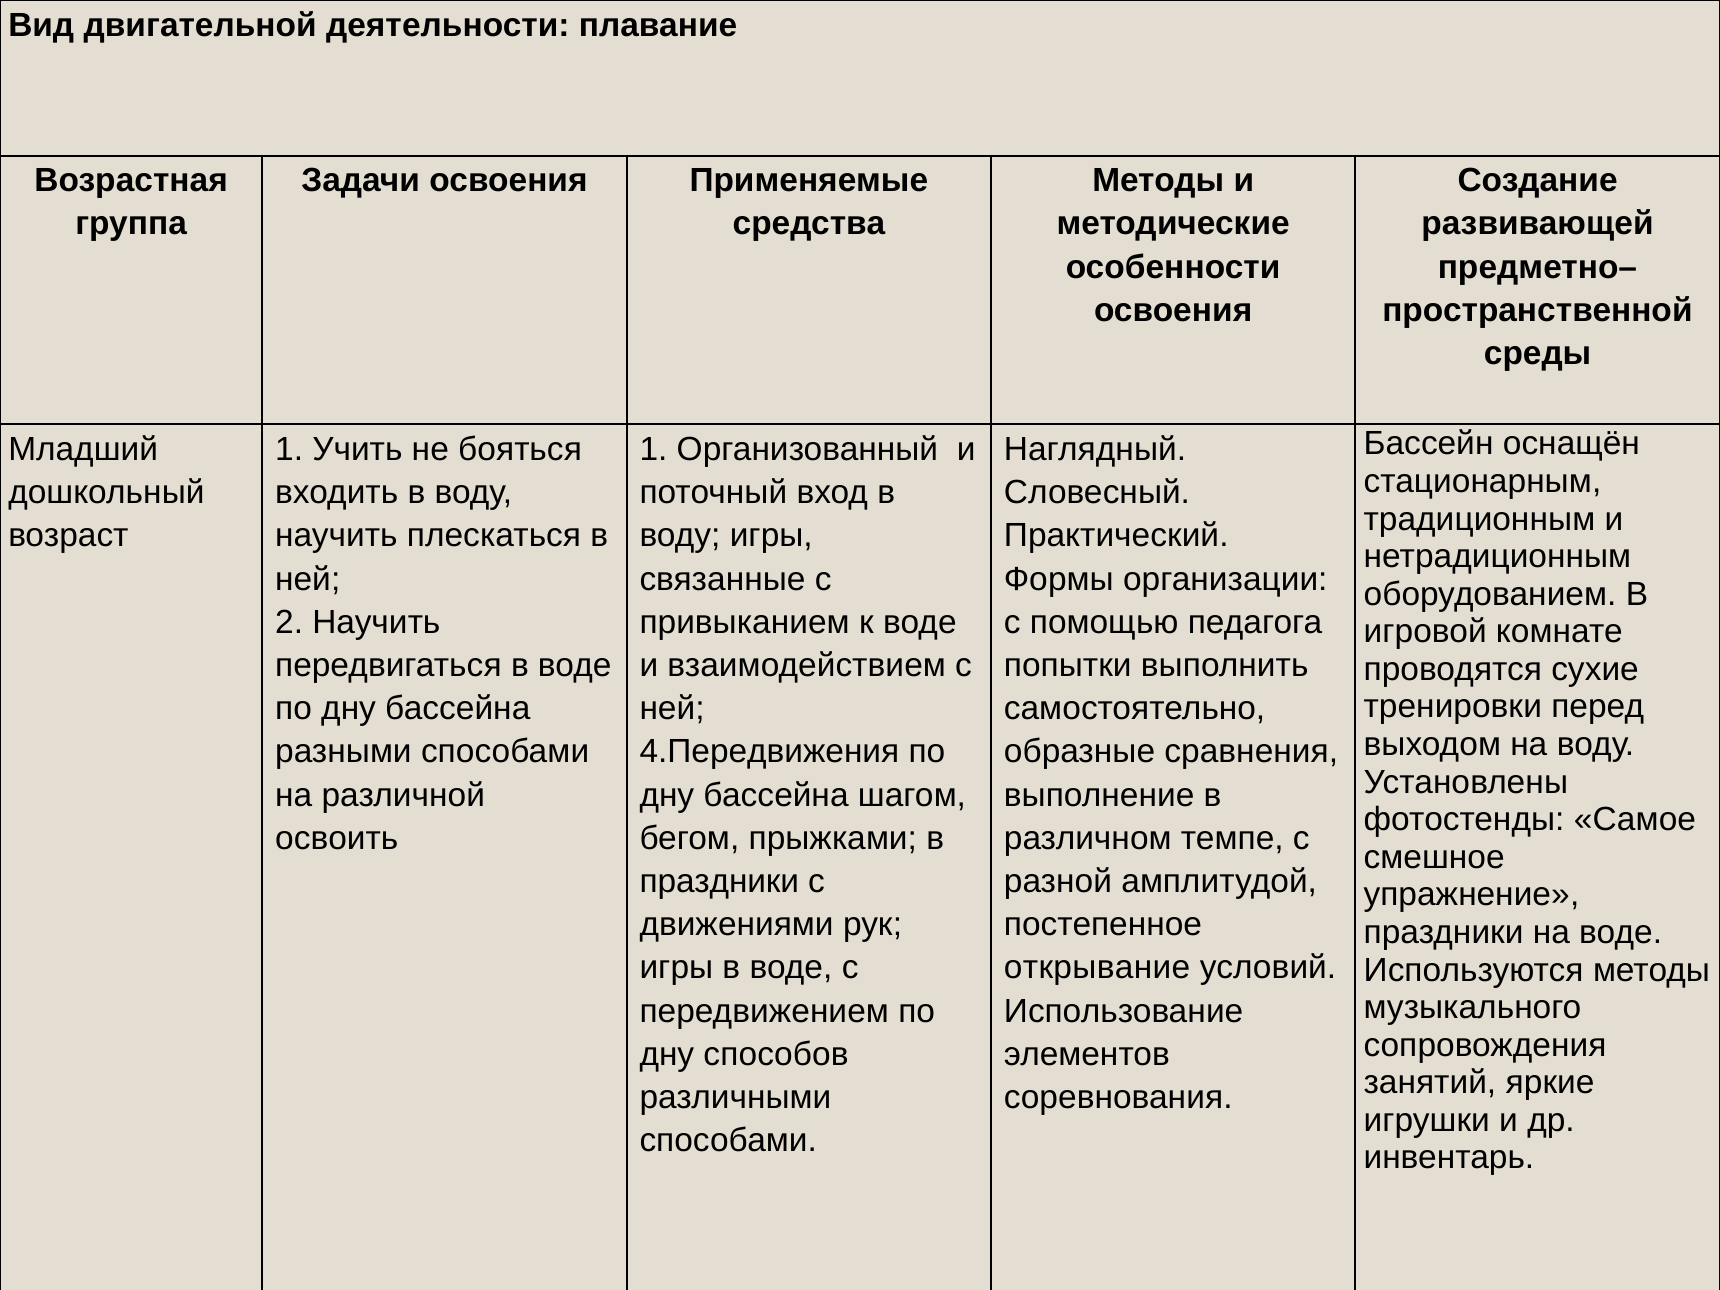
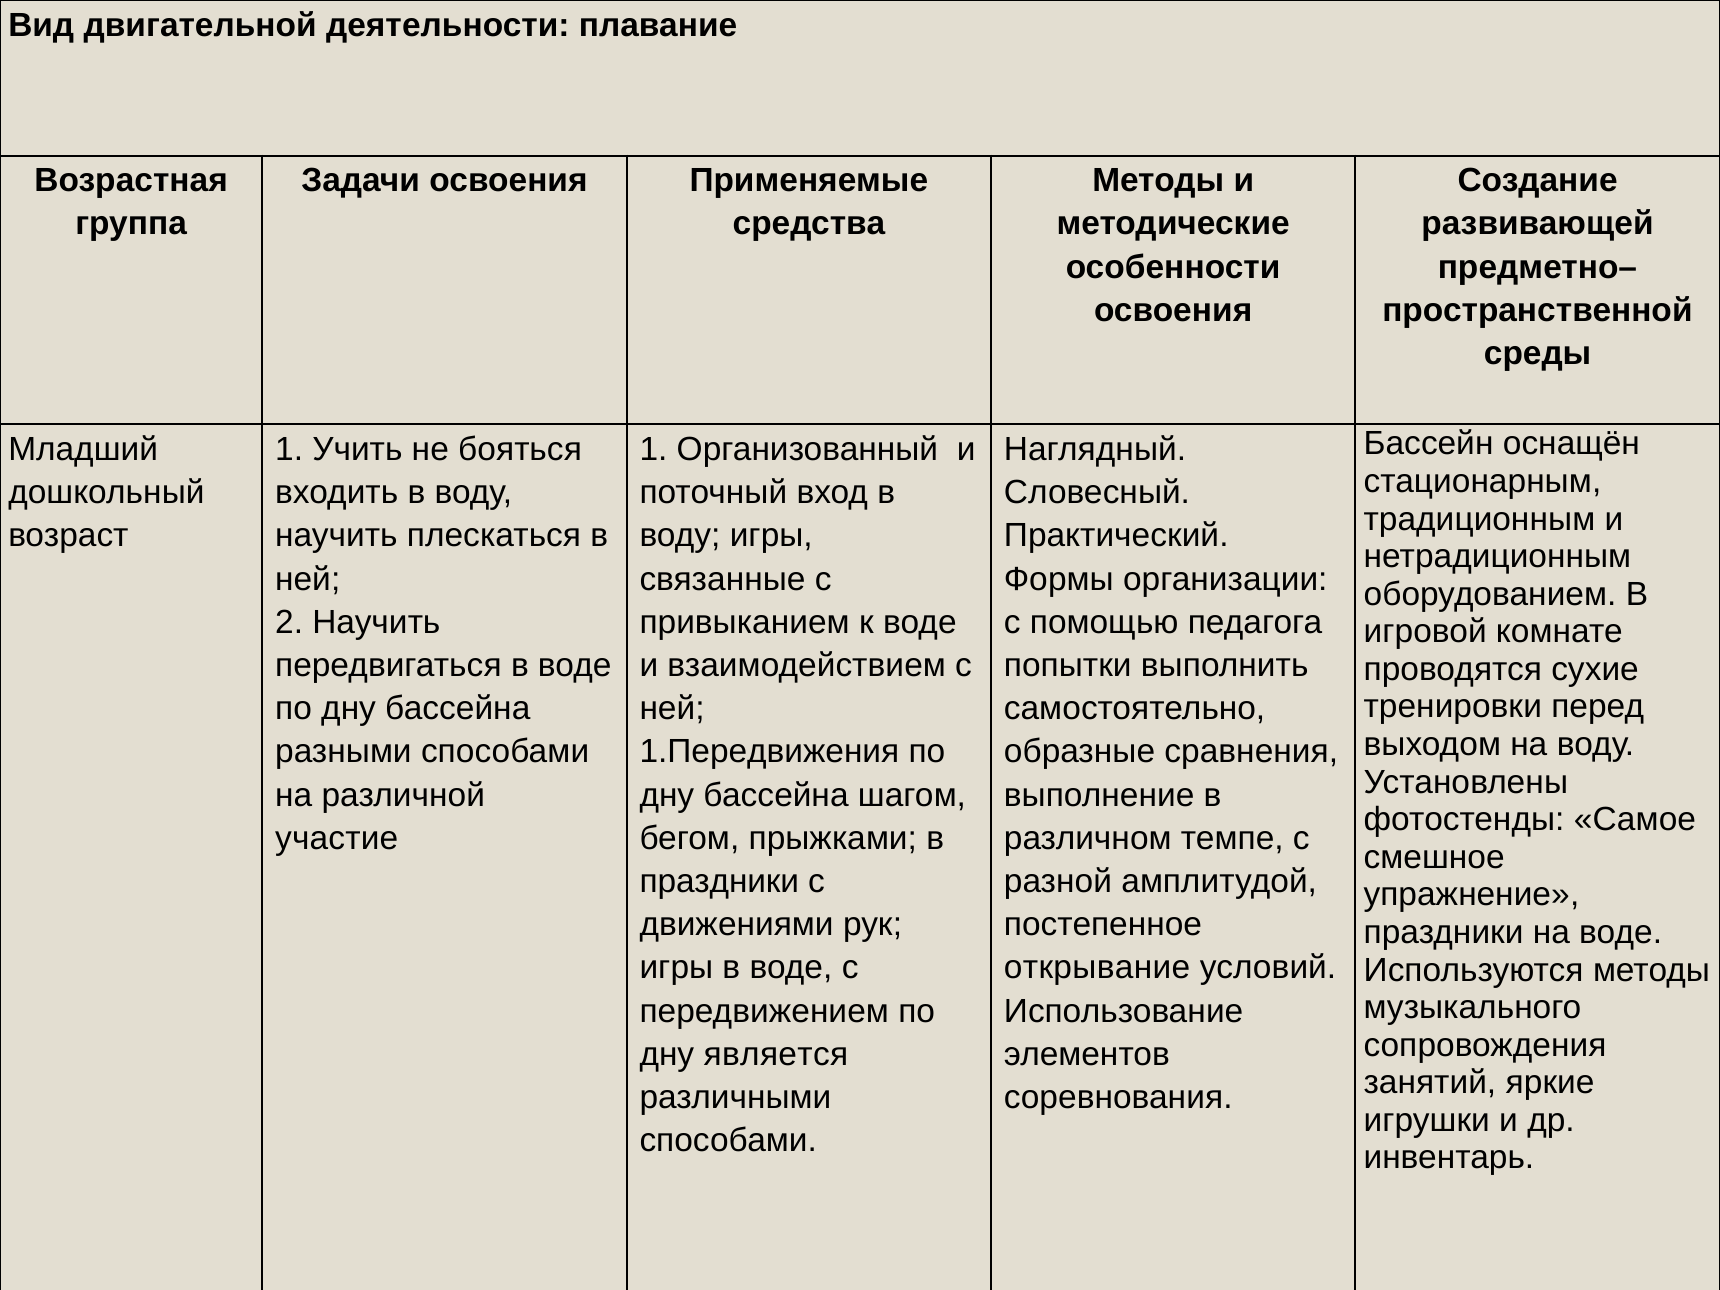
4.Передвижения: 4.Передвижения -> 1.Передвижения
освоить: освоить -> участие
способов: способов -> является
